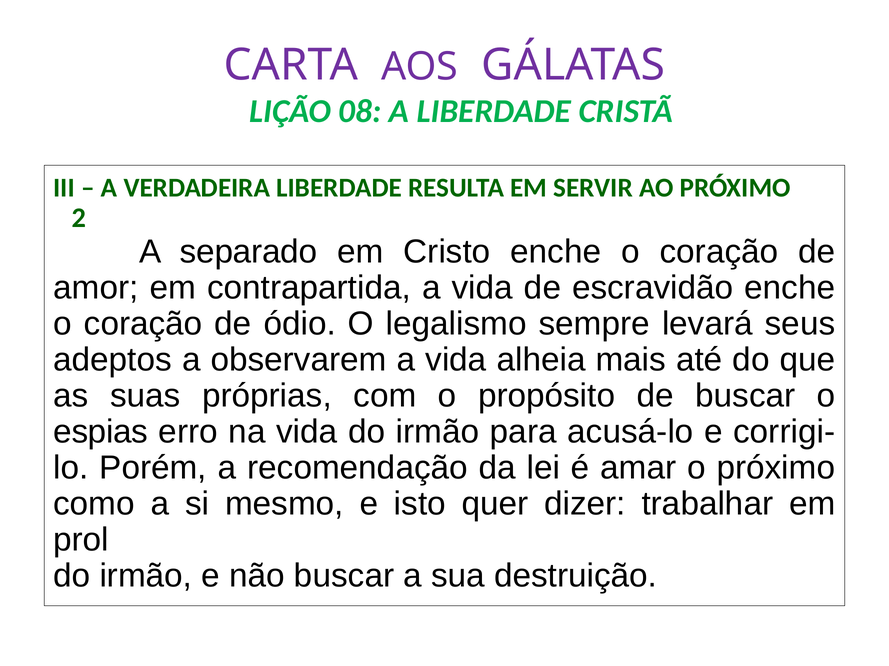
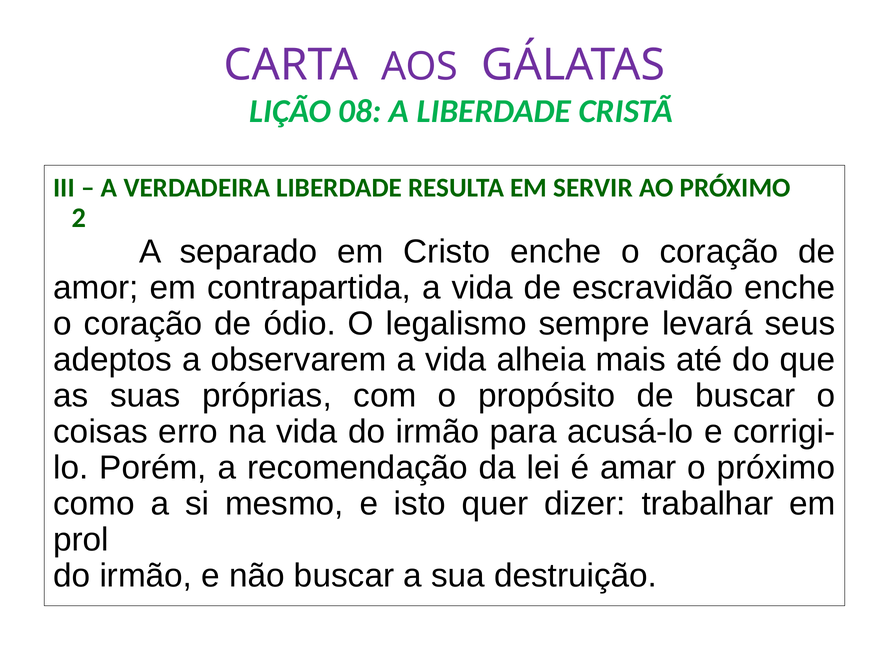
espias: espias -> coisas
